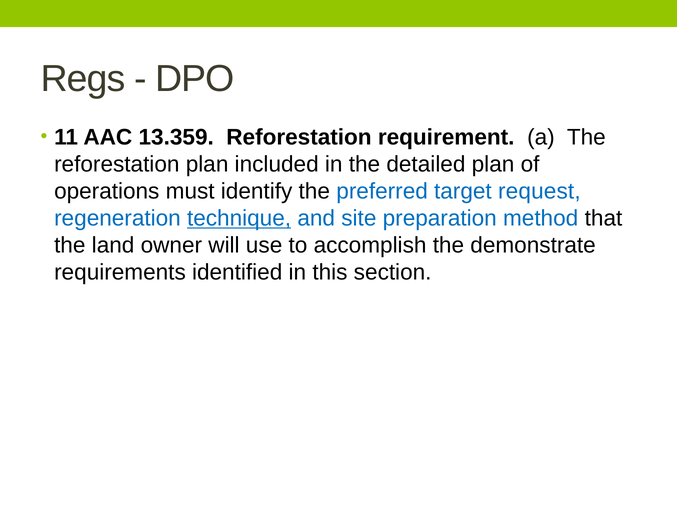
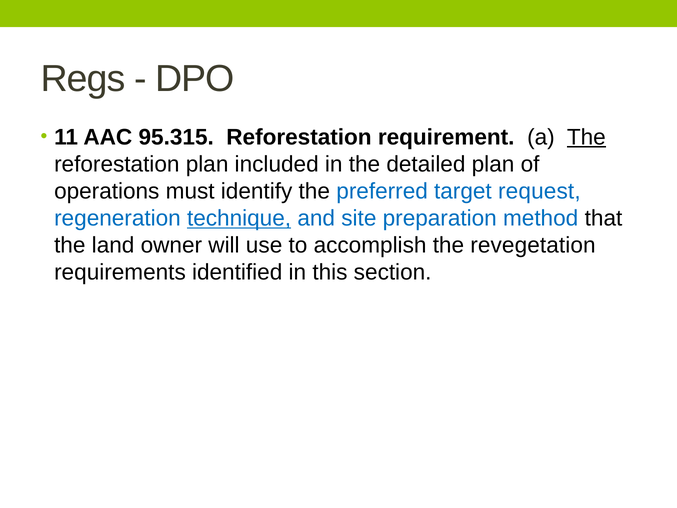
13.359: 13.359 -> 95.315
The at (586, 137) underline: none -> present
demonstrate: demonstrate -> revegetation
